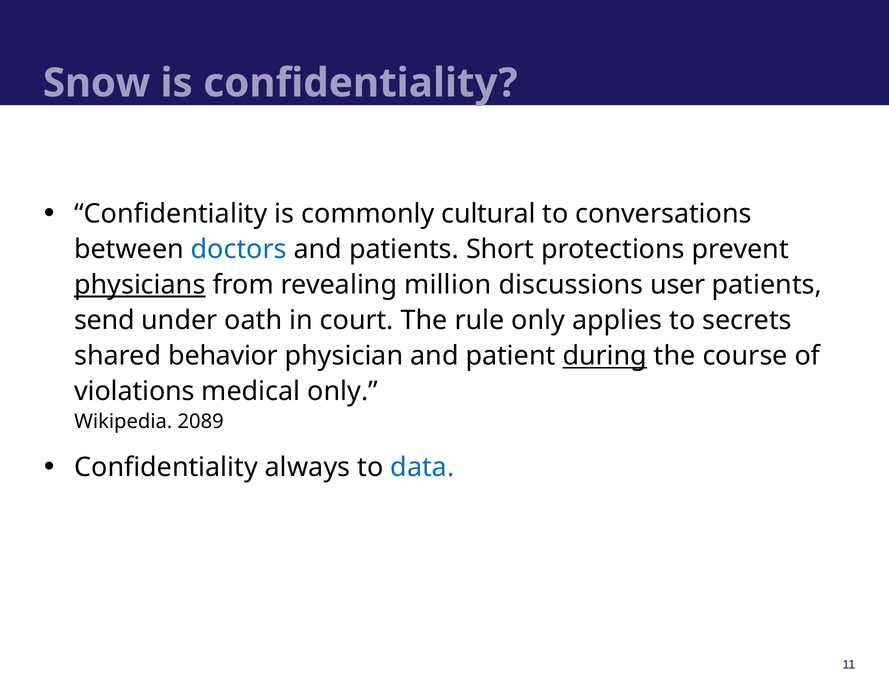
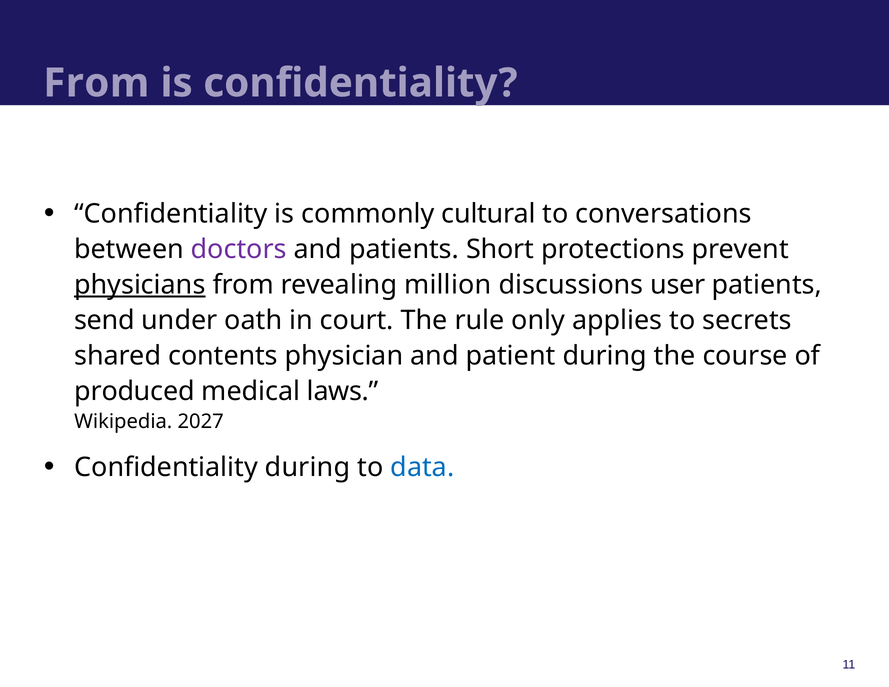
Snow at (97, 83): Snow -> From
doctors colour: blue -> purple
behavior: behavior -> contents
during at (605, 356) underline: present -> none
violations: violations -> produced
medical only: only -> laws
2089: 2089 -> 2027
Confidentiality always: always -> during
